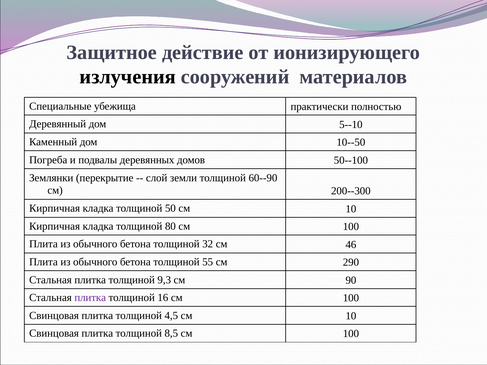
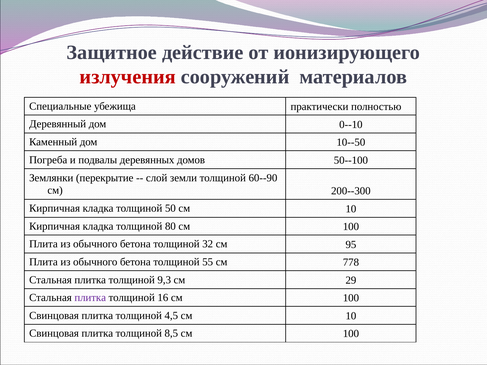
излучения colour: black -> red
5--10: 5--10 -> 0--10
46: 46 -> 95
290: 290 -> 778
90: 90 -> 29
